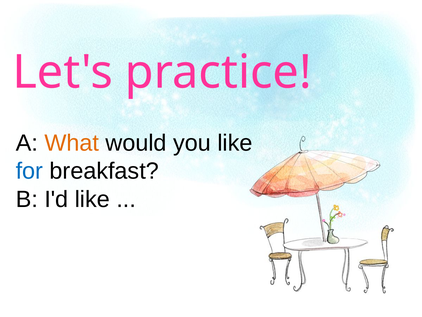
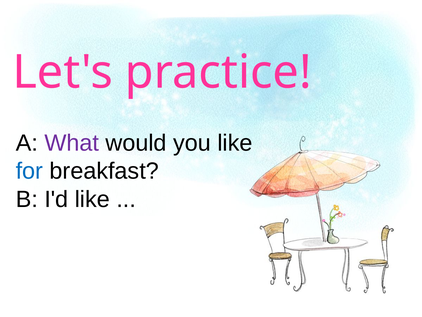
What colour: orange -> purple
